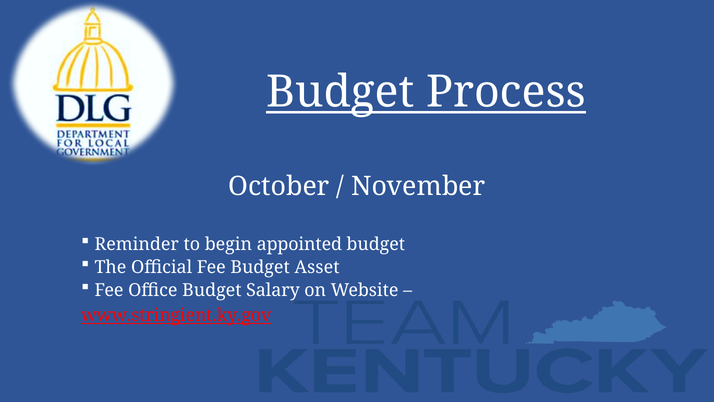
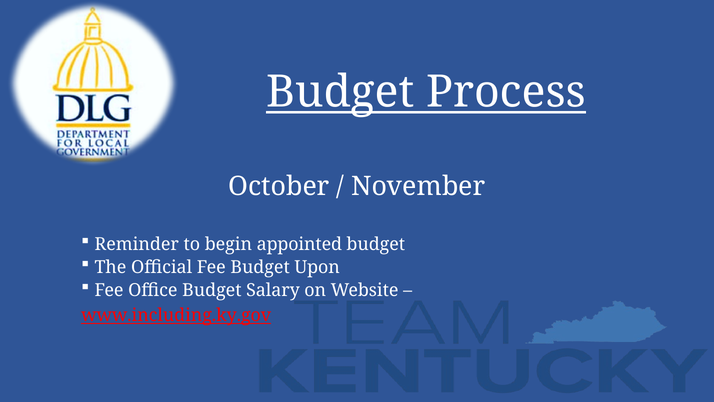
Asset: Asset -> Upon
www.stringient.ky.gov: www.stringient.ky.gov -> www.including.ky.gov
